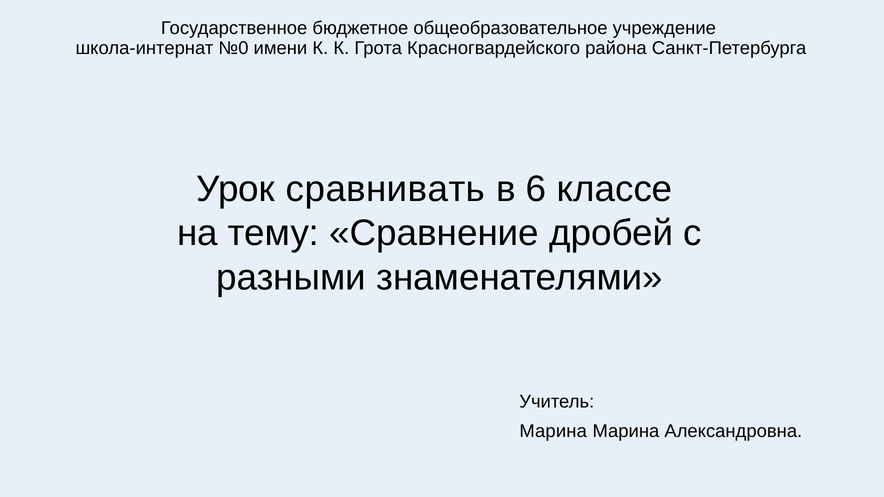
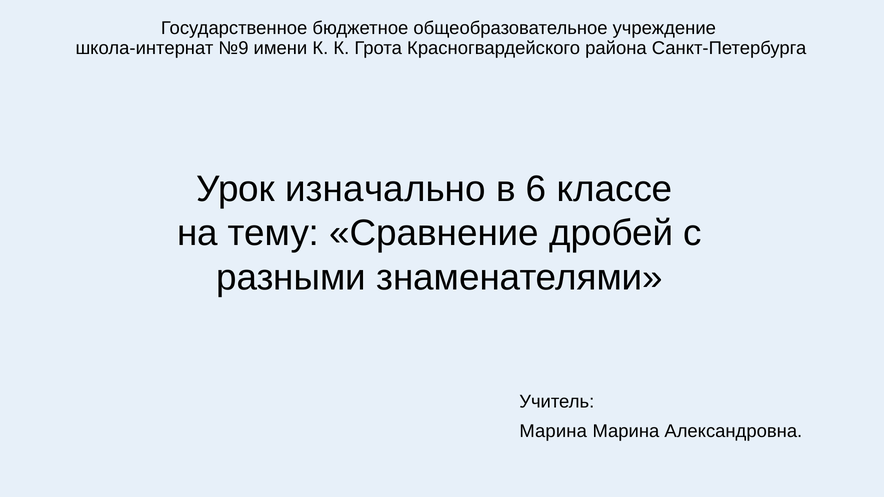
№0: №0 -> №9
сравнивать: сравнивать -> изначально
